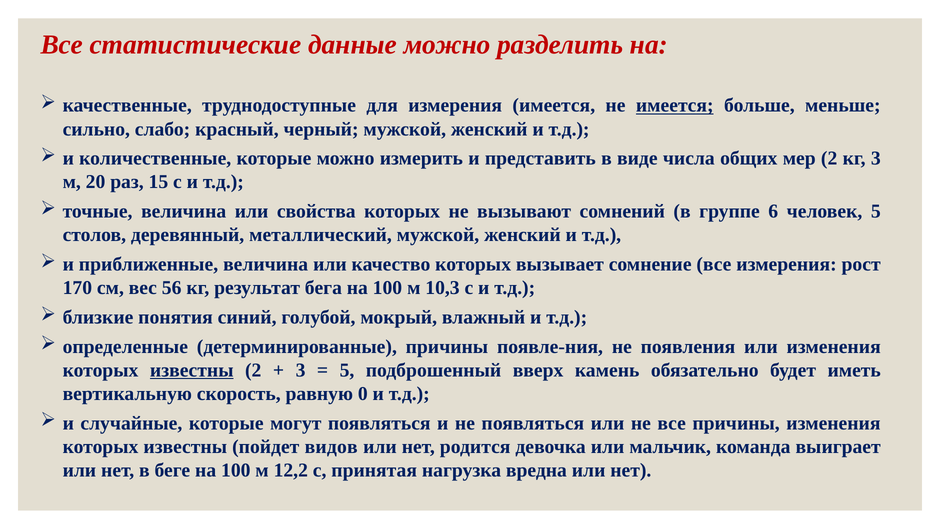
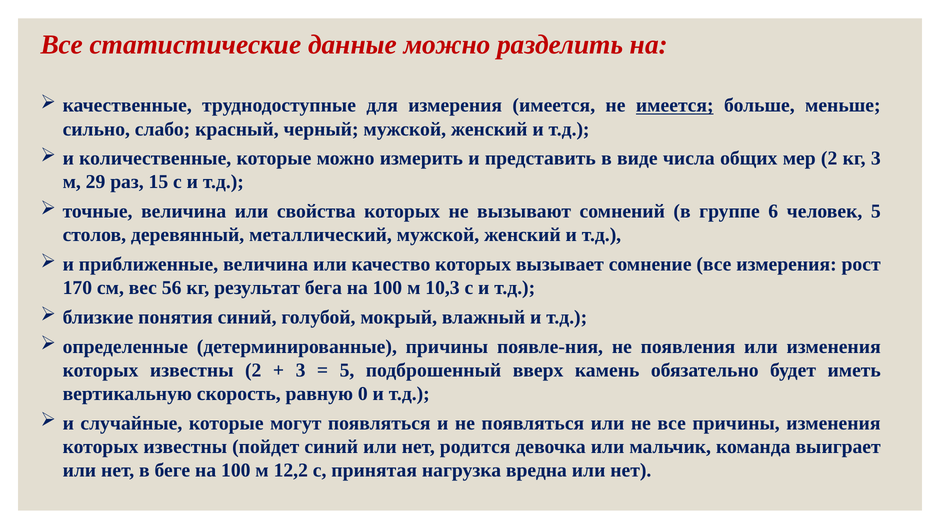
20: 20 -> 29
известны at (192, 370) underline: present -> none
пойдет видов: видов -> синий
